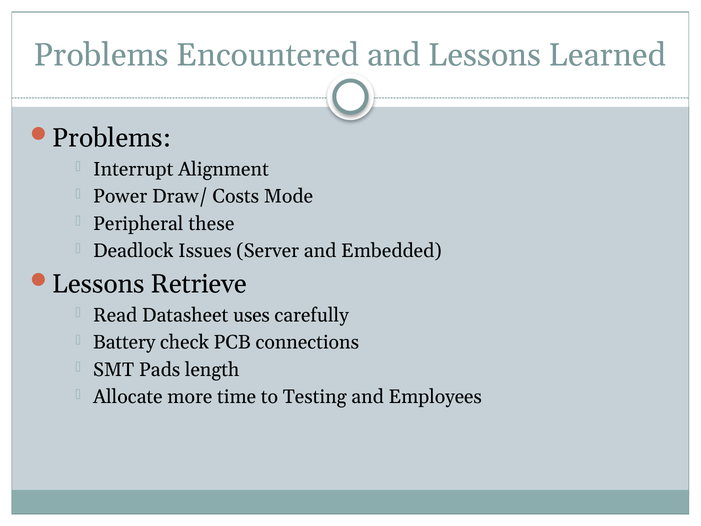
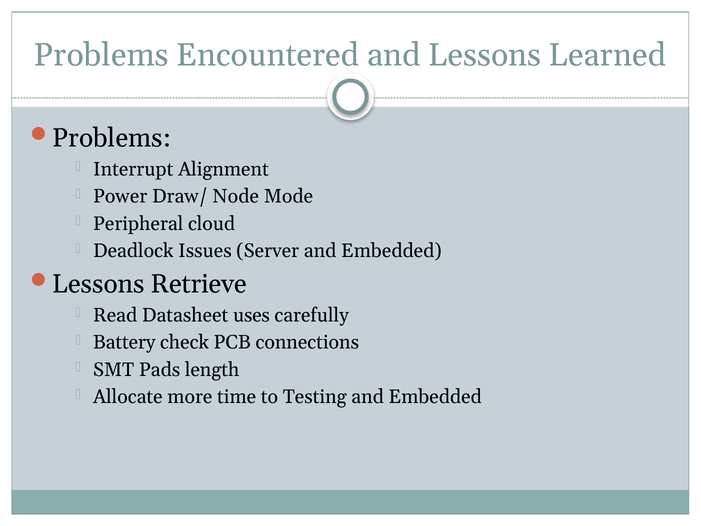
Costs: Costs -> Node
these: these -> cloud
Testing and Employees: Employees -> Embedded
